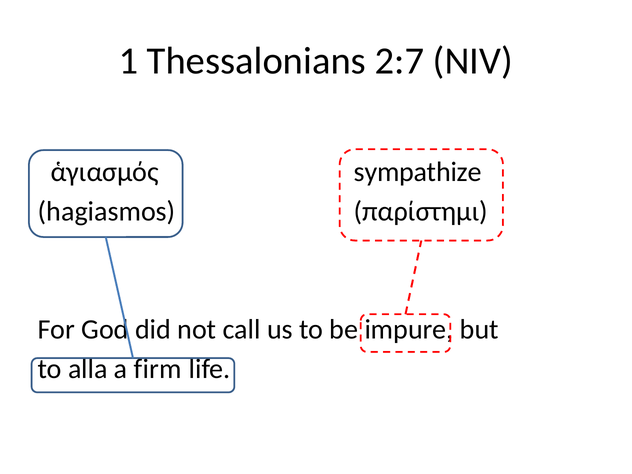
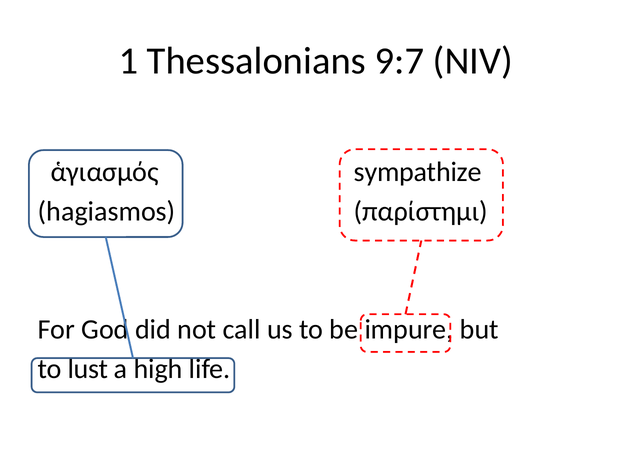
2:7: 2:7 -> 9:7
alla: alla -> lust
firm: firm -> high
